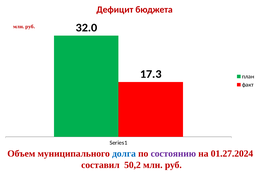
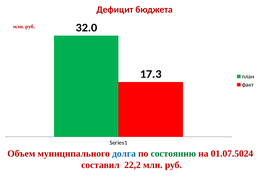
состоянию colour: purple -> green
01.27.2024: 01.27.2024 -> 01.07.5024
50,2: 50,2 -> 22,2
